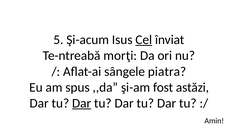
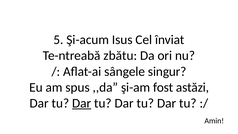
Cel underline: present -> none
morţi: morţi -> zbătu
piatra: piatra -> singur
